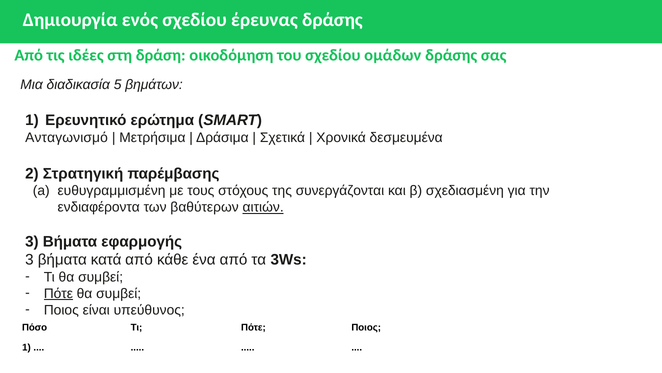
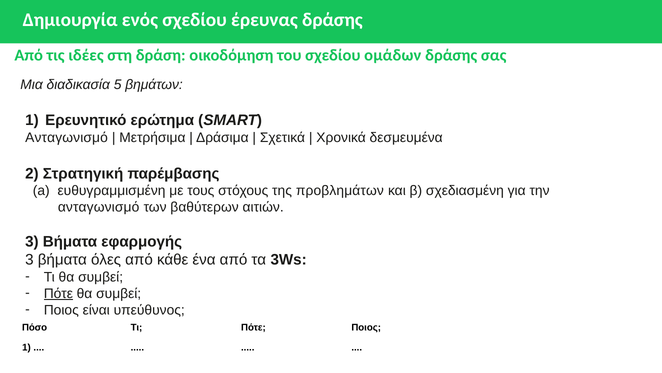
συνεργάζονται: συνεργάζονται -> προβλημάτων
ενδιαφέροντα at (99, 207): ενδιαφέροντα -> ανταγωνισμό
αιτιών underline: present -> none
κατά: κατά -> όλες
